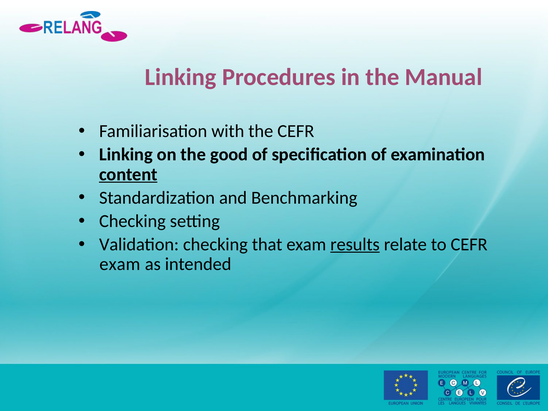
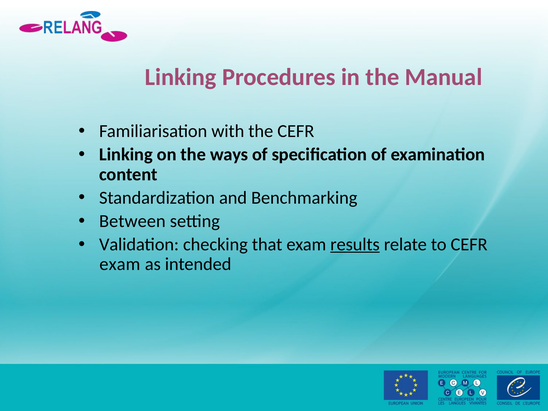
good: good -> ways
content underline: present -> none
Checking at (132, 221): Checking -> Between
